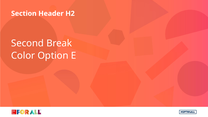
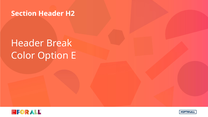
Second at (27, 43): Second -> Header
